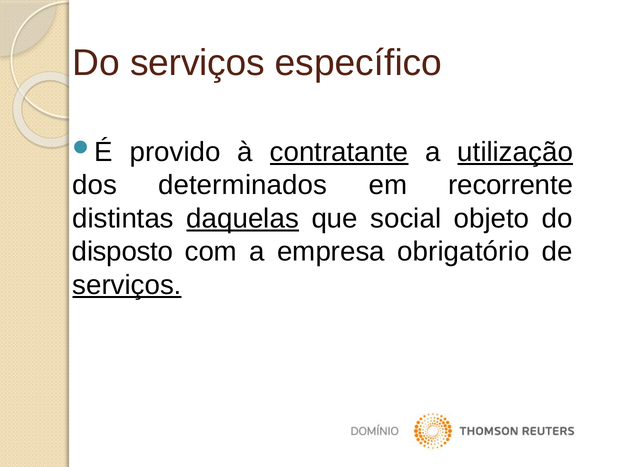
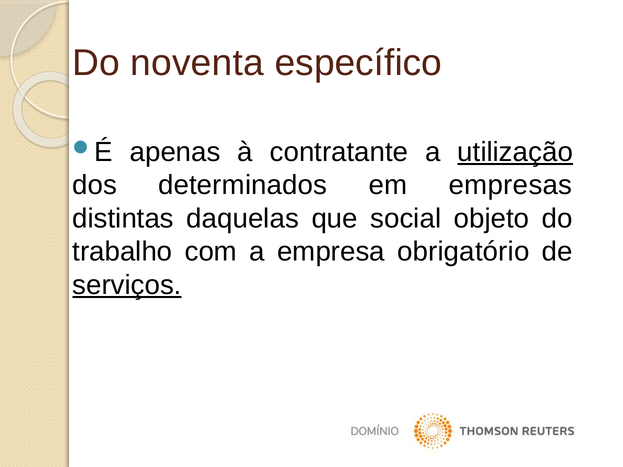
Do serviços: serviços -> noventa
provido: provido -> apenas
contratante underline: present -> none
recorrente: recorrente -> empresas
daquelas underline: present -> none
disposto: disposto -> trabalho
